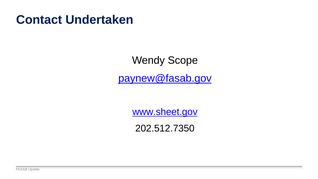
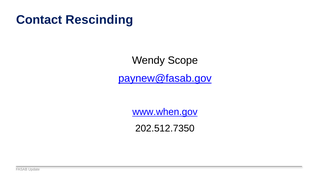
Undertaken: Undertaken -> Rescinding
www.sheet.gov: www.sheet.gov -> www.when.gov
